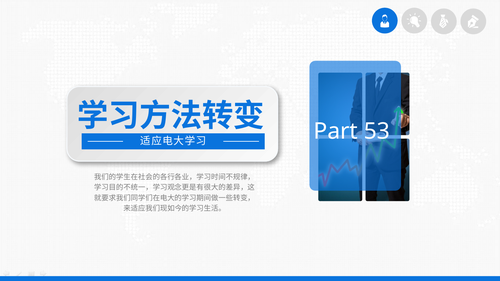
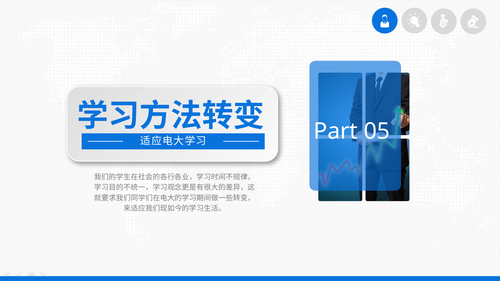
53: 53 -> 05
